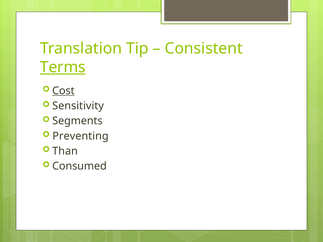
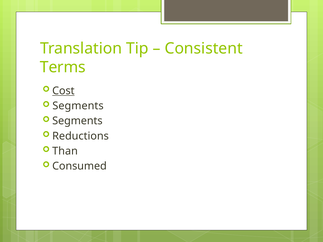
Terms underline: present -> none
Sensitivity at (78, 106): Sensitivity -> Segments
Preventing: Preventing -> Reductions
